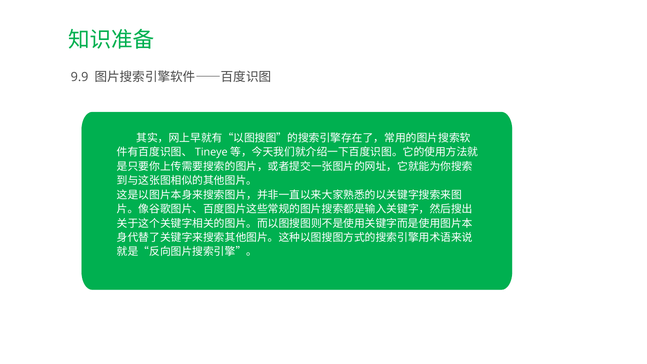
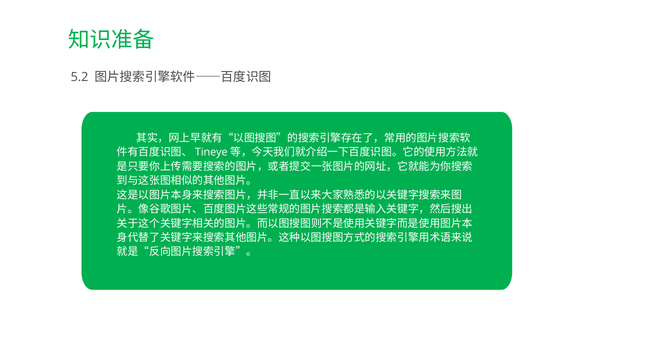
9.9: 9.9 -> 5.2
